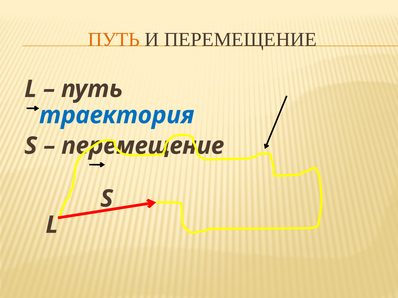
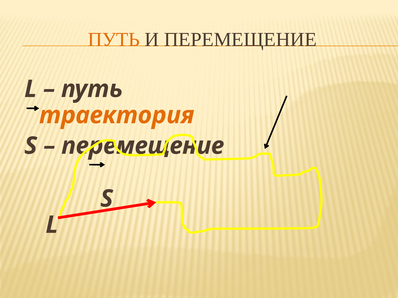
траектория colour: blue -> orange
